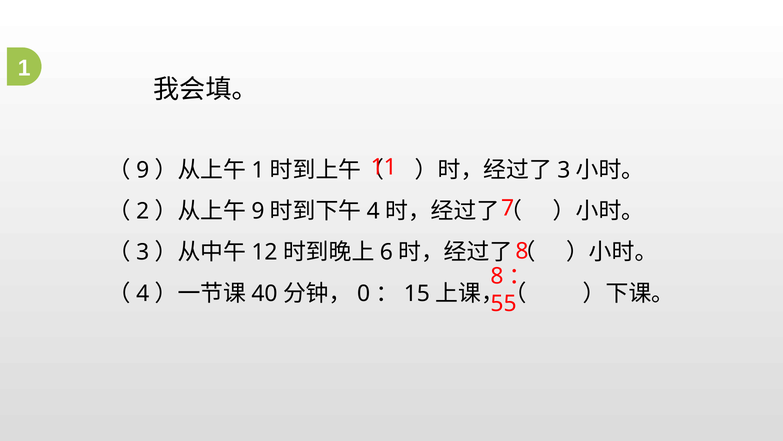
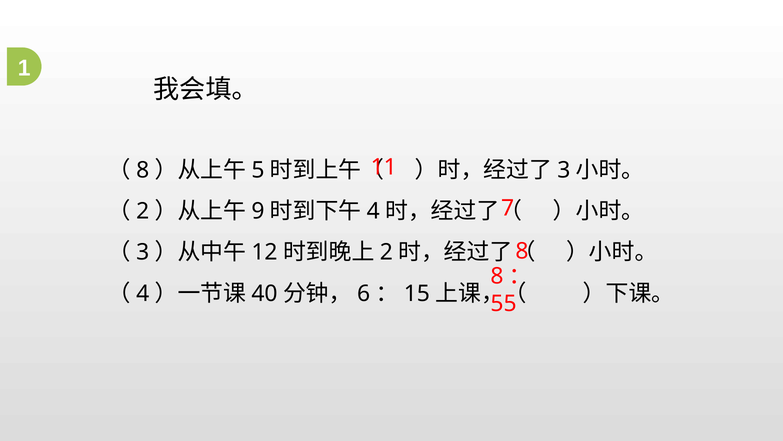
9 at (143, 170): 9 -> 8
1 at (258, 170): 1 -> 5
6 at (386, 252): 6 -> 2
0: 0 -> 6
